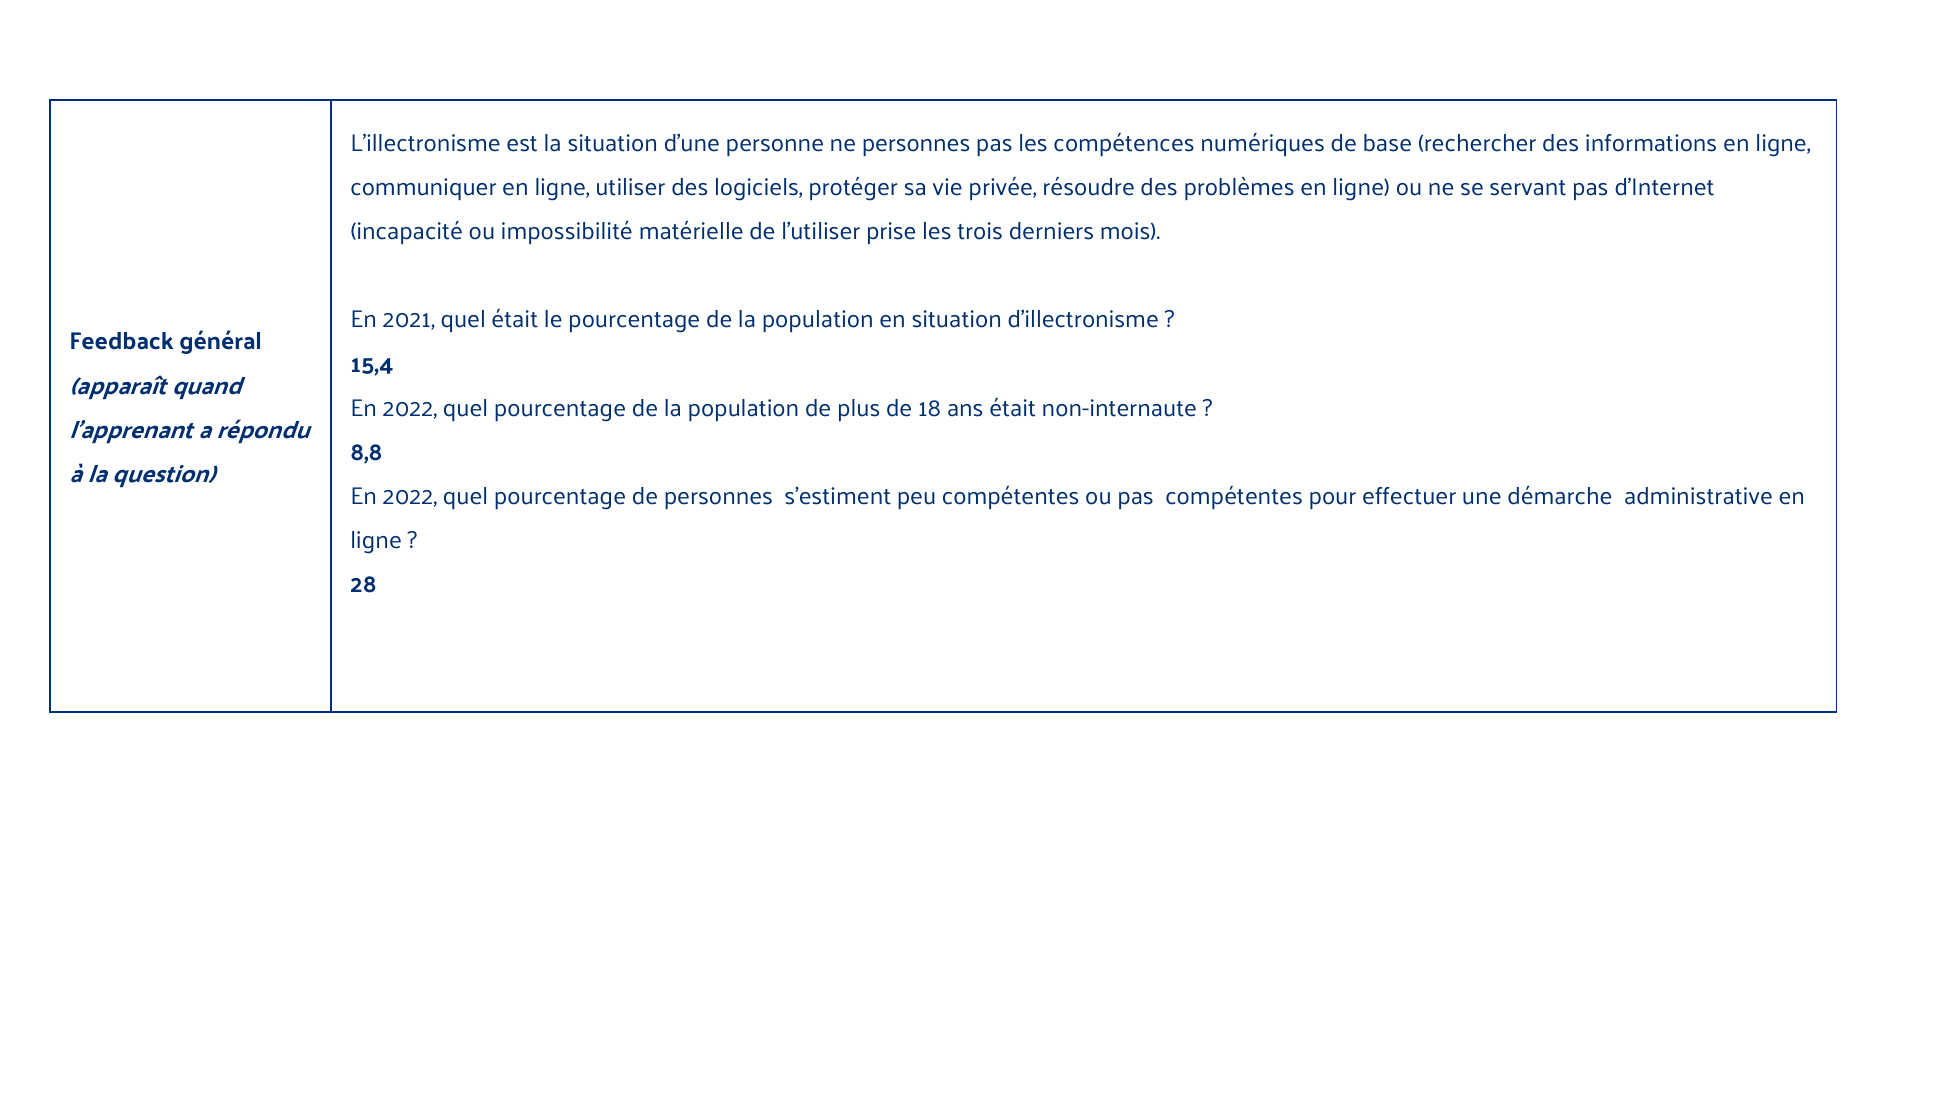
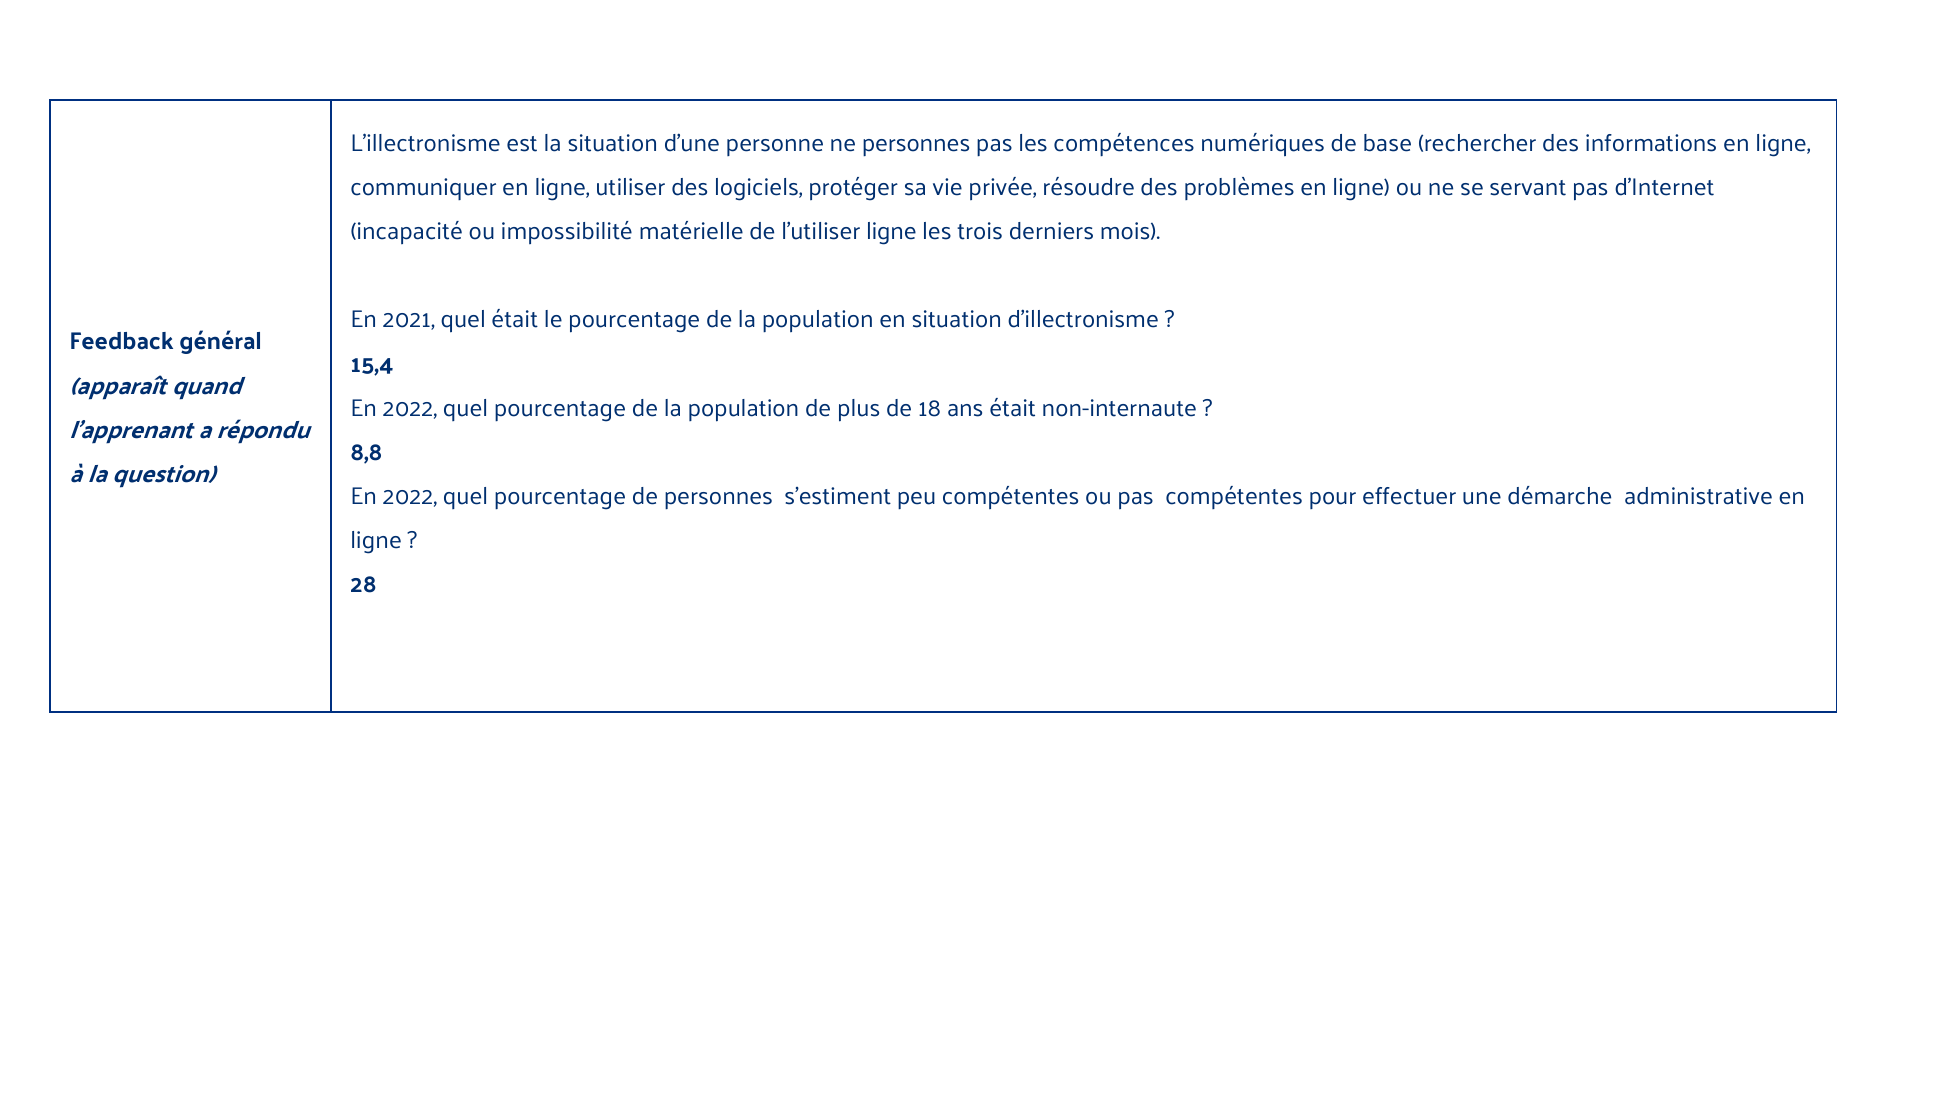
l'utiliser prise: prise -> ligne
